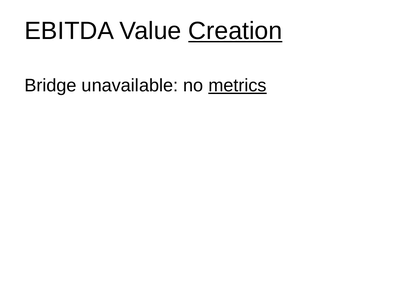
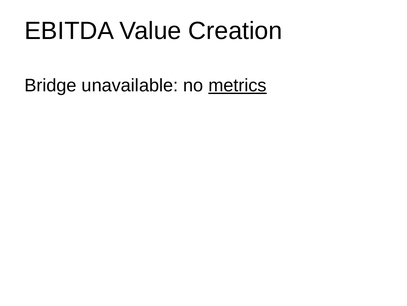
Creation underline: present -> none
